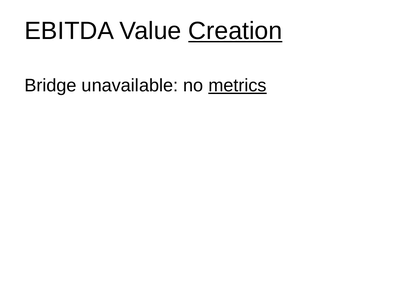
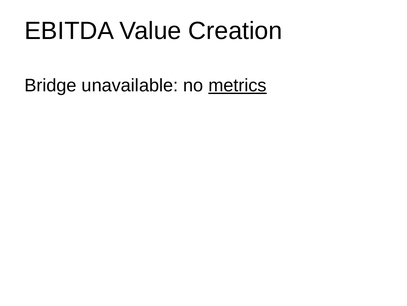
Creation underline: present -> none
